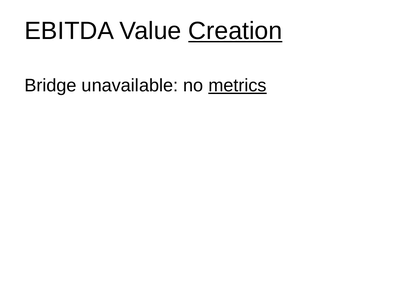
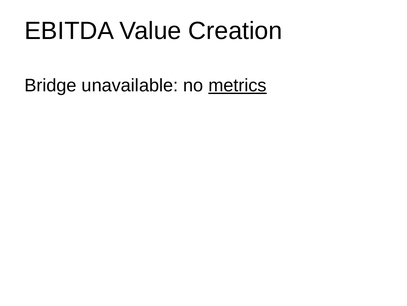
Creation underline: present -> none
